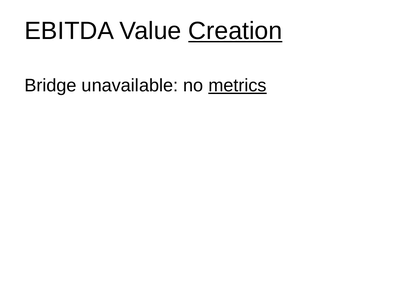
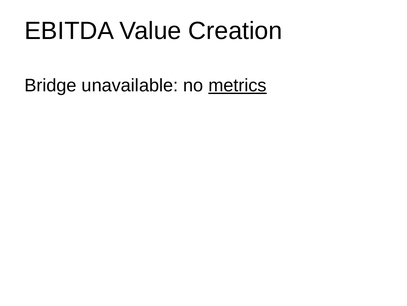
Creation underline: present -> none
